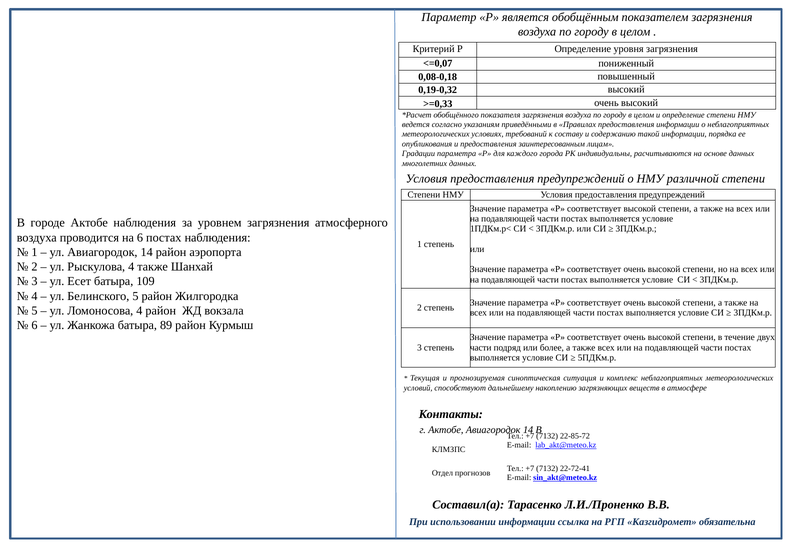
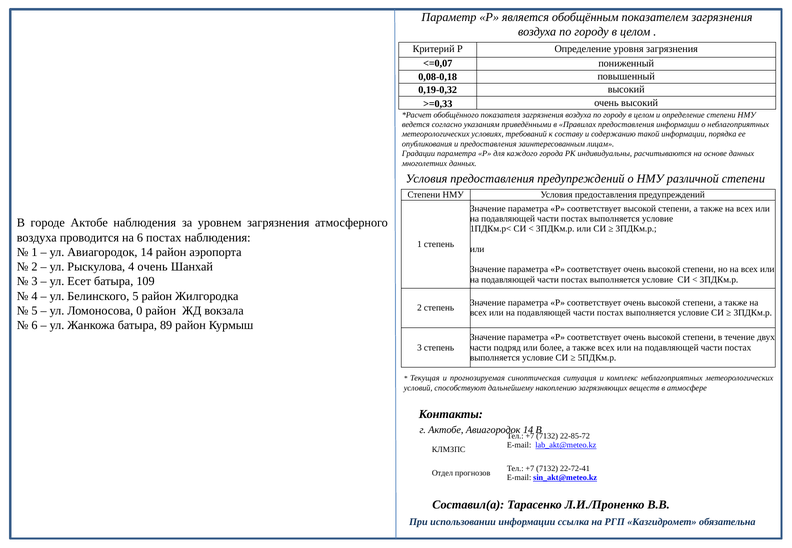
4 также: также -> очень
Ломоносова 4: 4 -> 0
